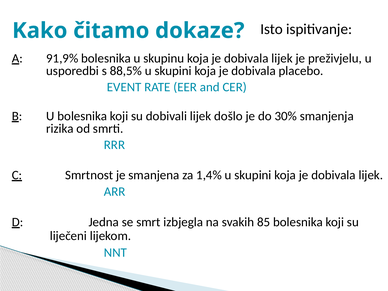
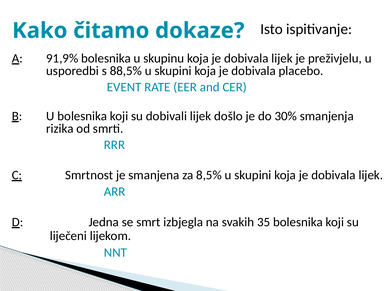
1,4%: 1,4% -> 8,5%
85: 85 -> 35
